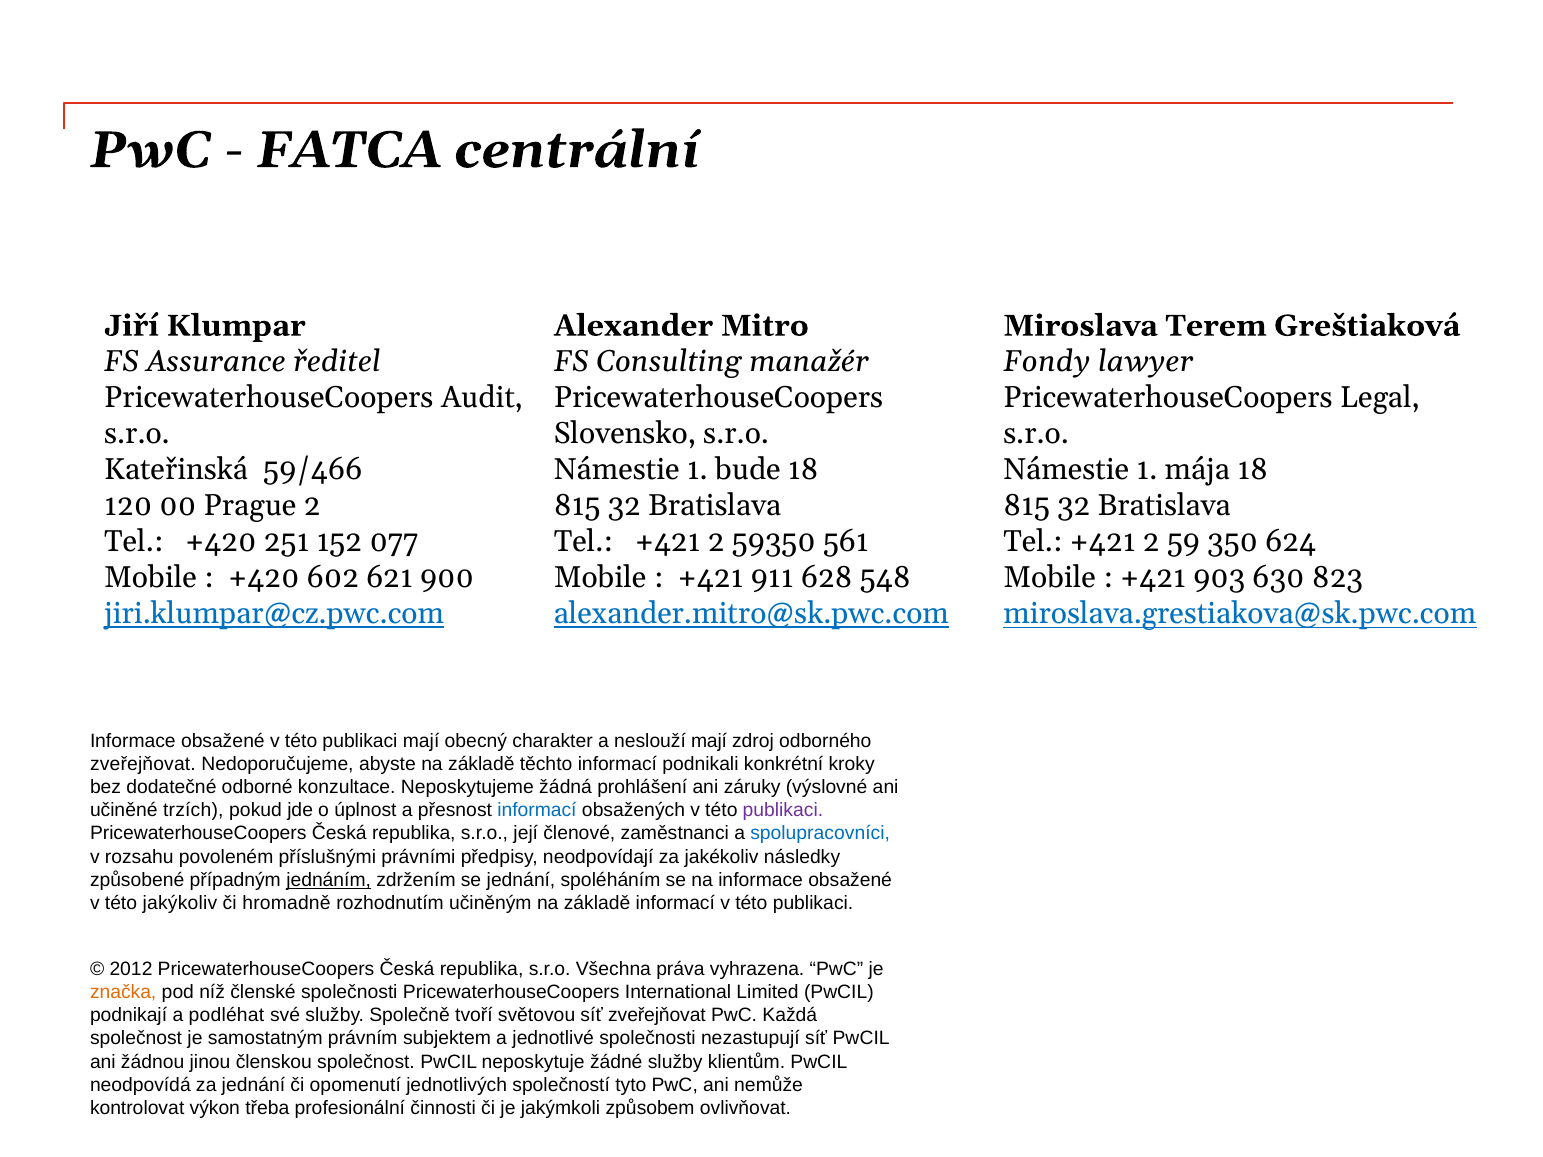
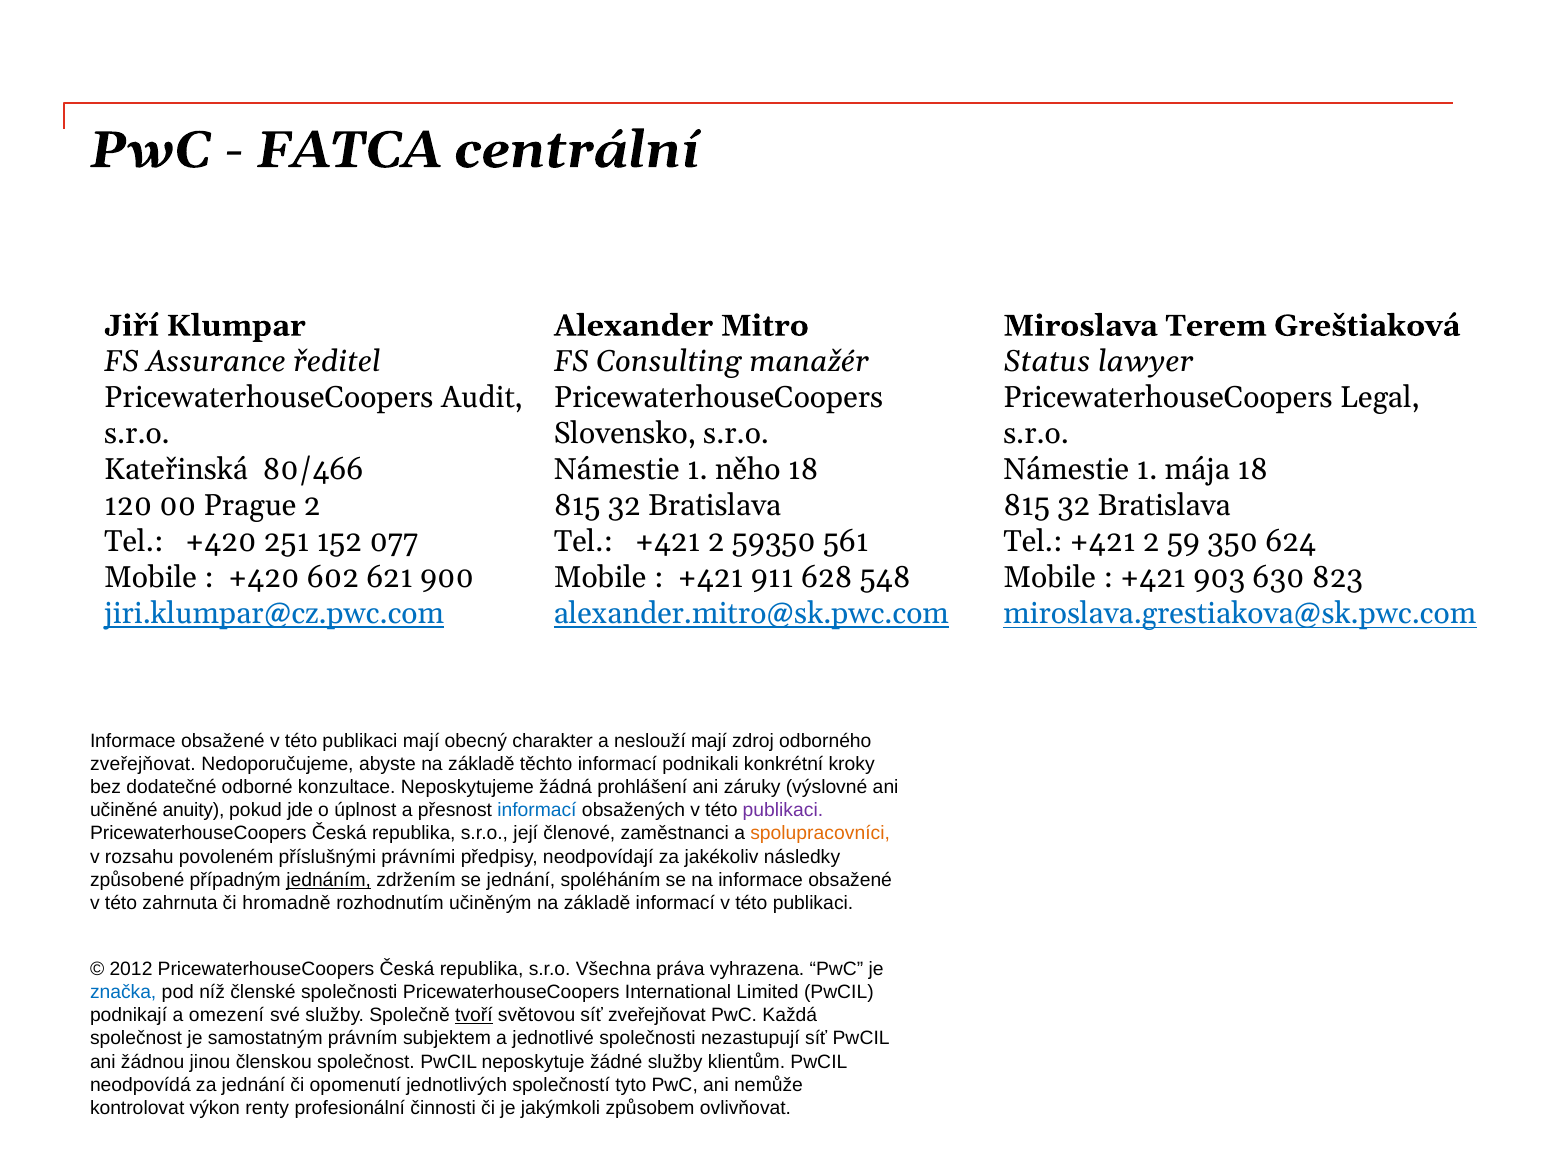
Fondy: Fondy -> Status
59/466: 59/466 -> 80/466
bude: bude -> něho
trzích: trzích -> anuity
spolupracovníci colour: blue -> orange
jakýkoliv: jakýkoliv -> zahrnuta
značka colour: orange -> blue
podléhat: podléhat -> omezení
tvoří underline: none -> present
třeba: třeba -> renty
